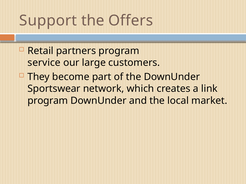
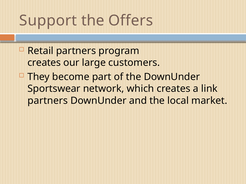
service at (44, 63): service -> creates
program at (48, 101): program -> partners
